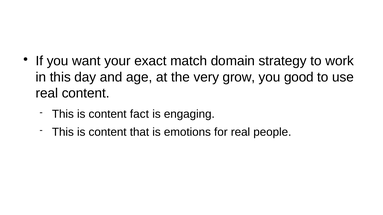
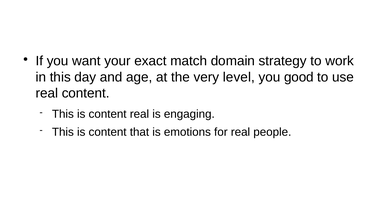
grow: grow -> level
content fact: fact -> real
